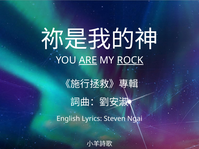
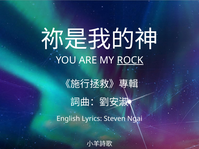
ARE underline: present -> none
